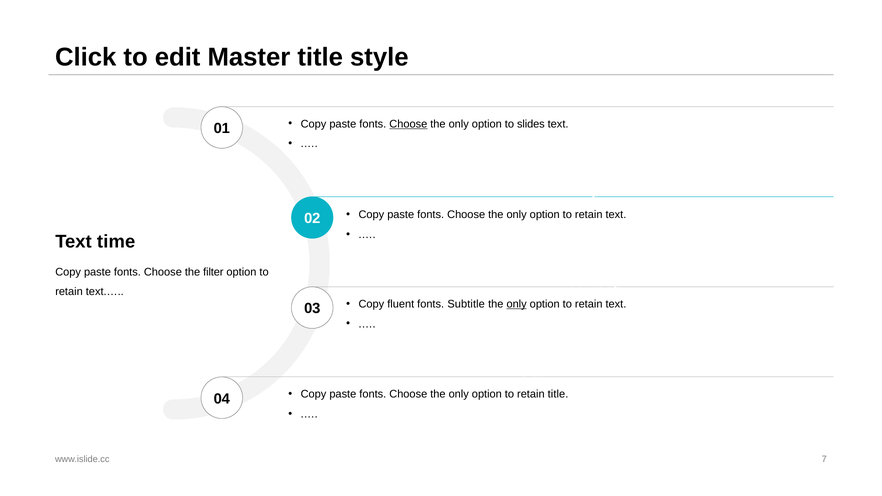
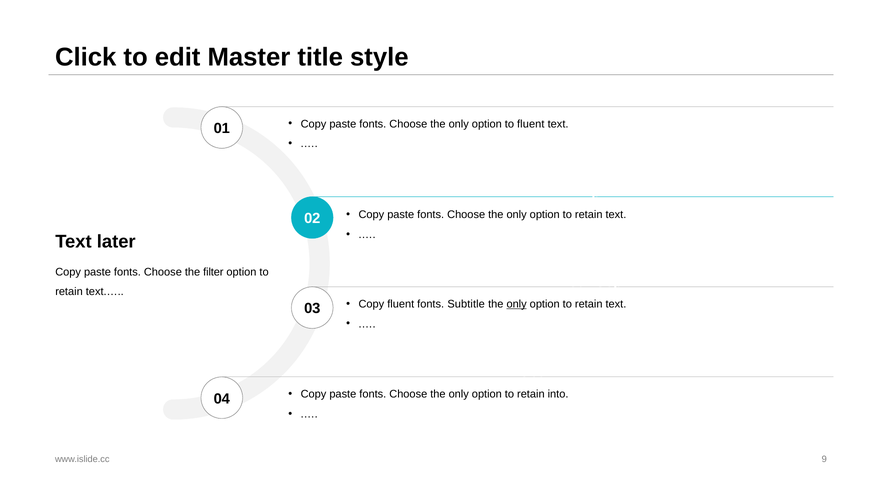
Choose at (408, 124) underline: present -> none
to slides: slides -> fluent
time: time -> later
title at (558, 394): title -> into
7: 7 -> 9
